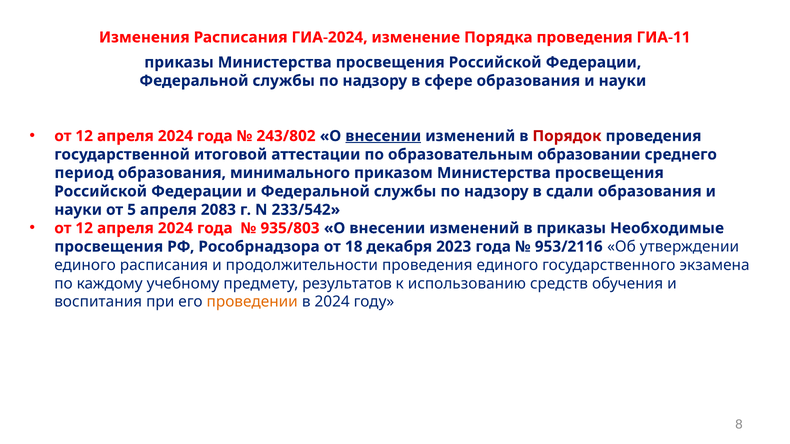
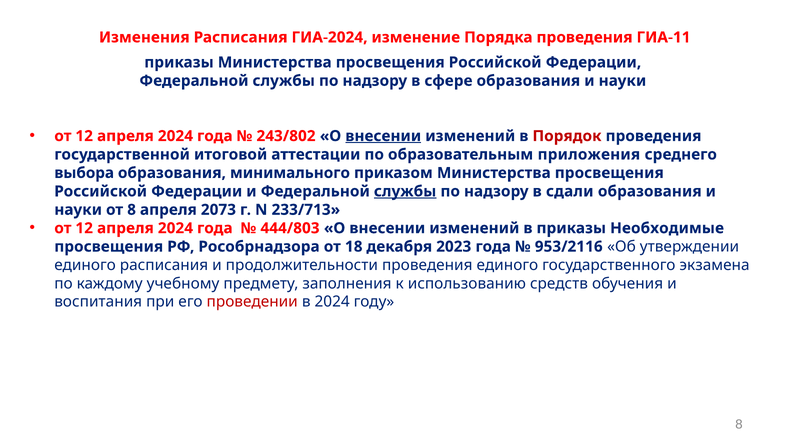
образовании: образовании -> приложения
период: период -> выбора
службы at (405, 191) underline: none -> present
от 5: 5 -> 8
2083: 2083 -> 2073
233/542: 233/542 -> 233/713
935/803: 935/803 -> 444/803
результатов: результатов -> заполнения
проведении colour: orange -> red
